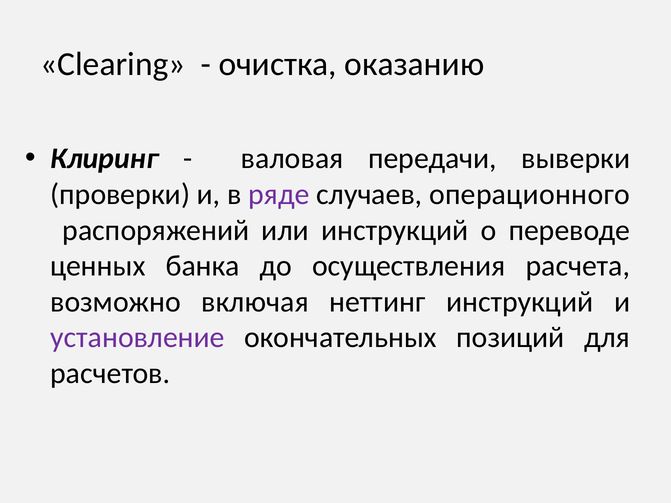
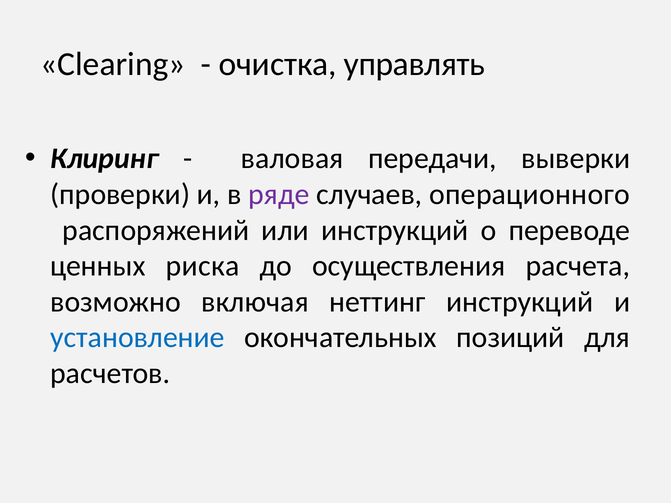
оказанию: оказанию -> управлять
банка: банка -> риска
установление colour: purple -> blue
